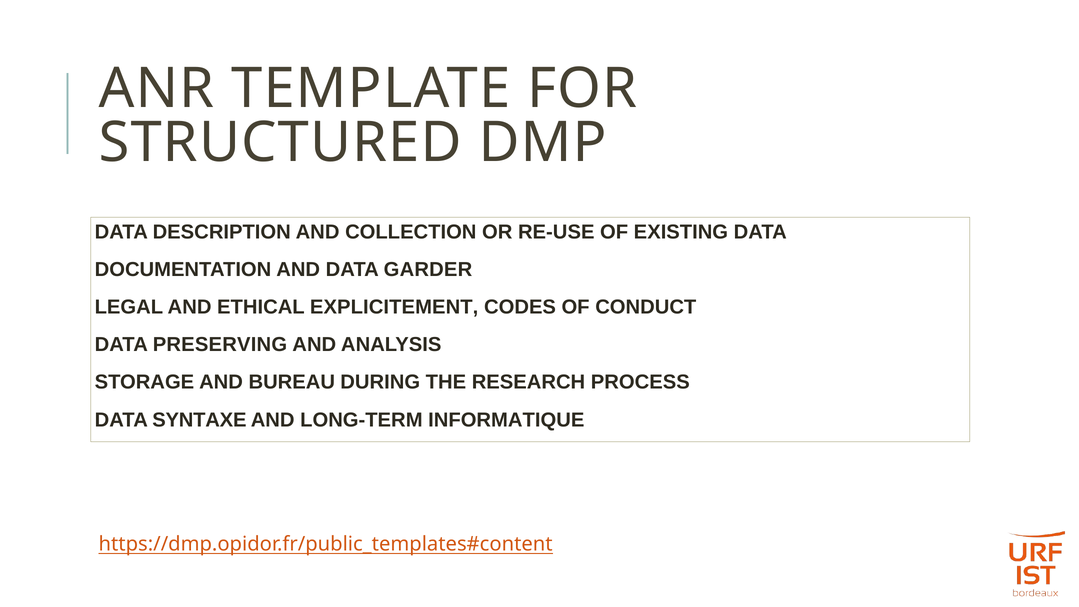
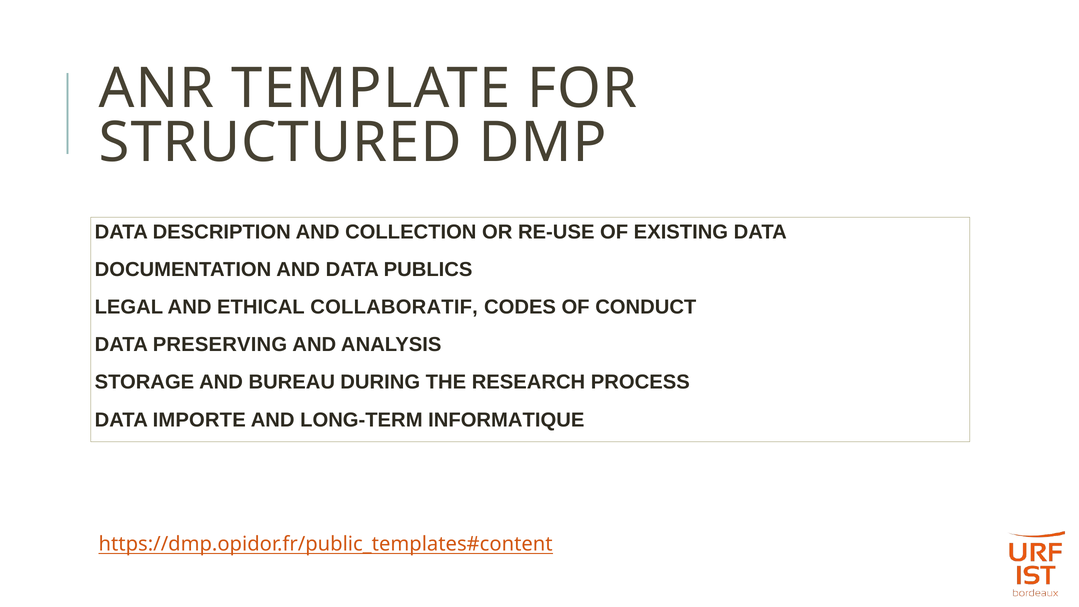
GARDER: GARDER -> PUBLICS
EXPLICITEMENT: EXPLICITEMENT -> COLLABORATIF
SYNTAXE: SYNTAXE -> IMPORTE
